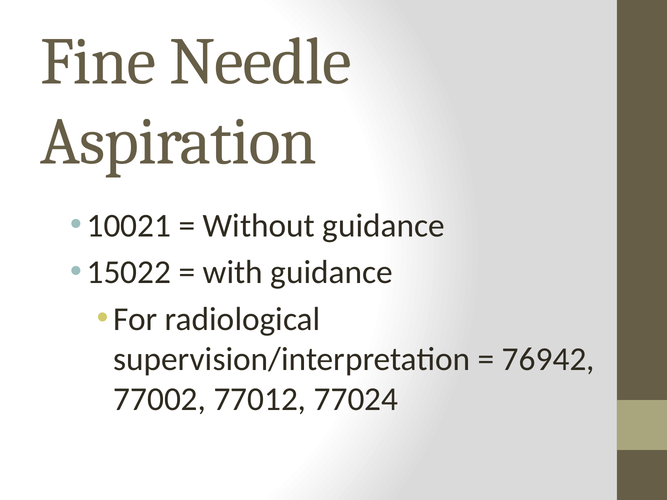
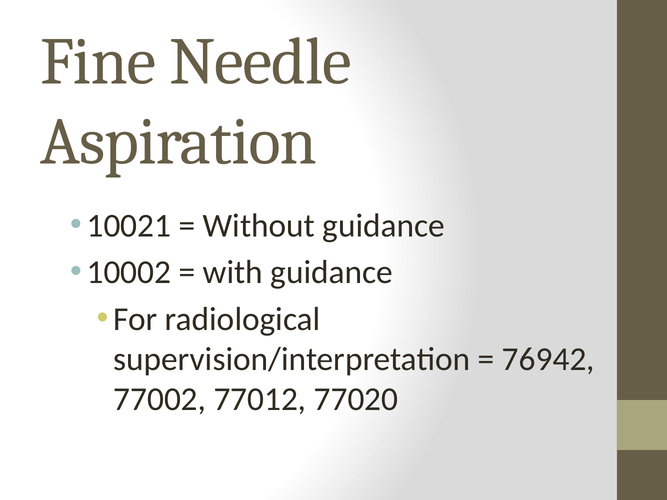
15022: 15022 -> 10002
77024: 77024 -> 77020
